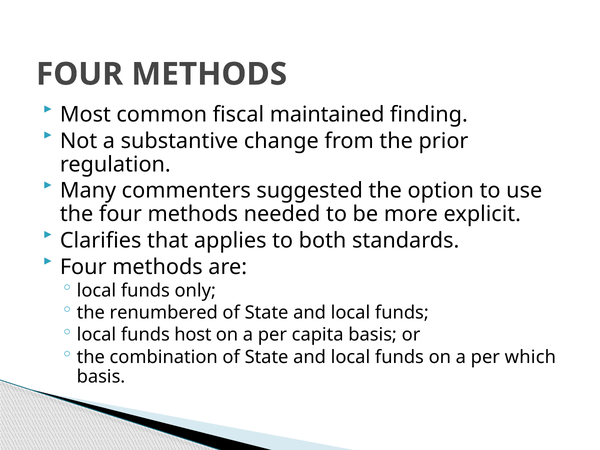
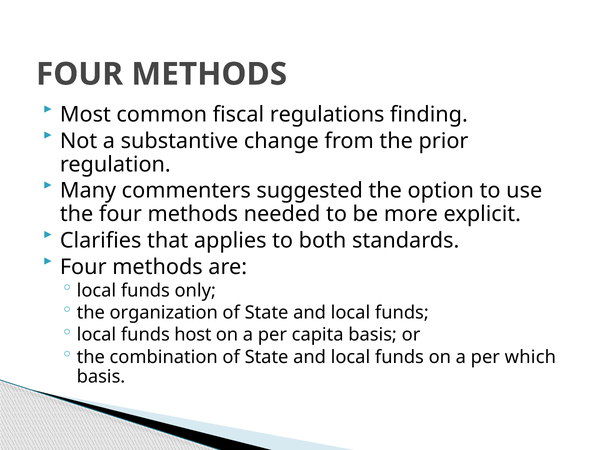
maintained: maintained -> regulations
renumbered: renumbered -> organization
